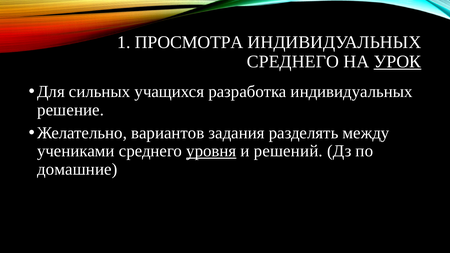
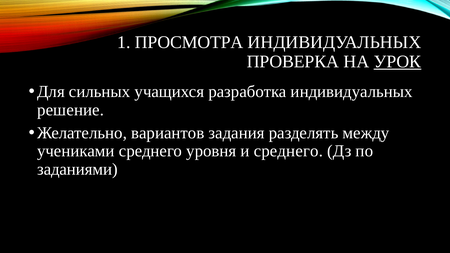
СРЕДНЕГО at (293, 62): СРЕДНЕГО -> ПРОВЕРКА
уровня underline: present -> none
и решений: решений -> среднего
домашние: домашние -> заданиями
